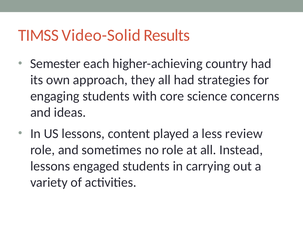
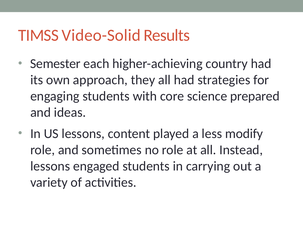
concerns: concerns -> prepared
review: review -> modify
